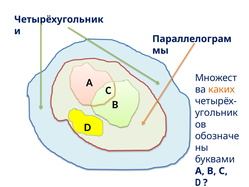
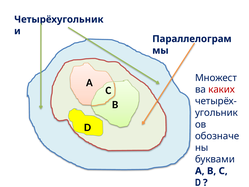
каких colour: orange -> red
